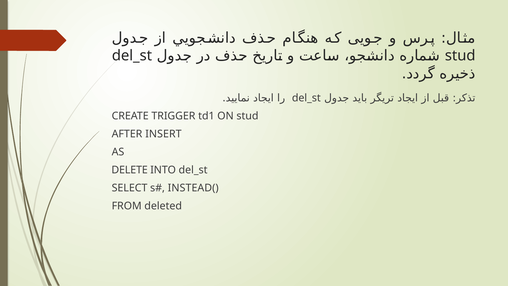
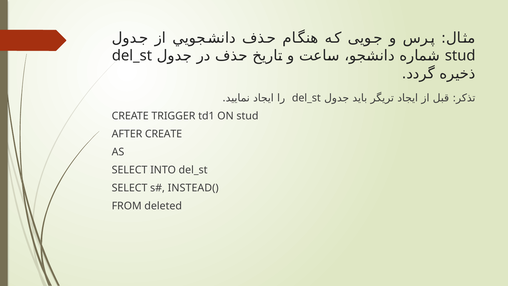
AFTER INSERT: INSERT -> CREATE
DELETE at (130, 170): DELETE -> SELECT
